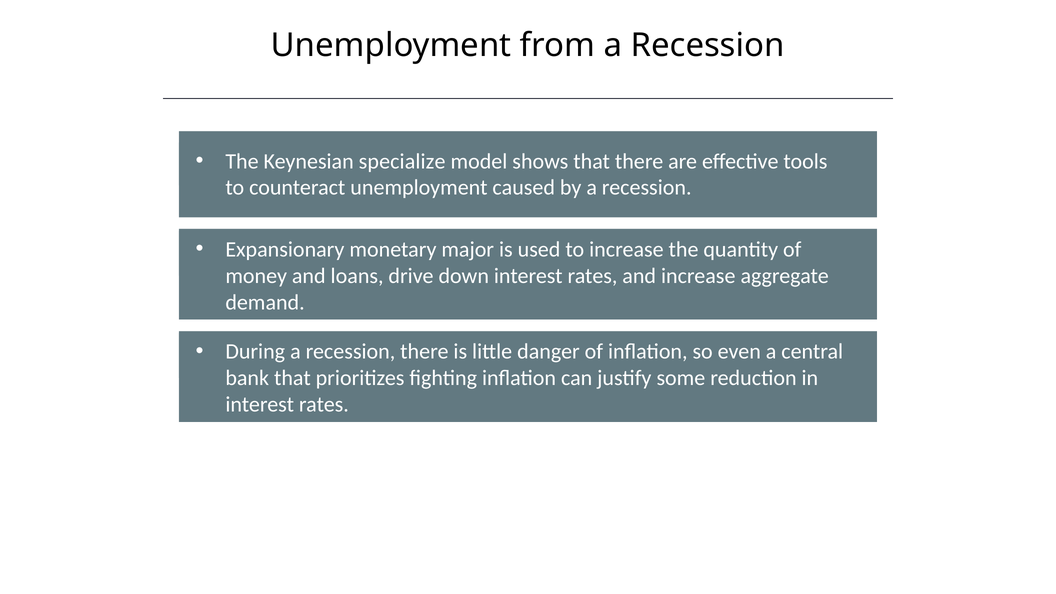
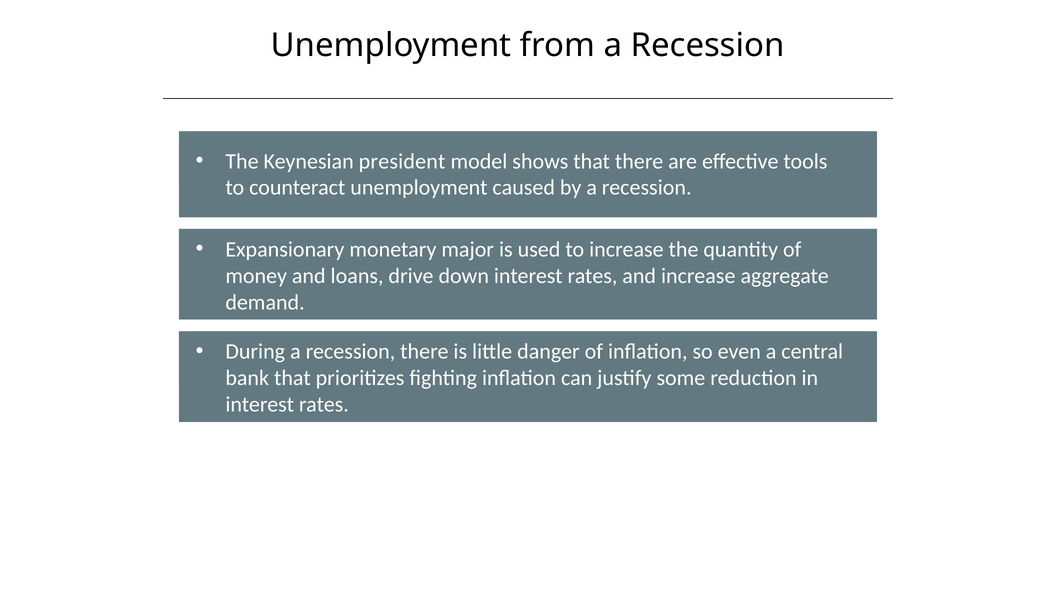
specialize: specialize -> president
